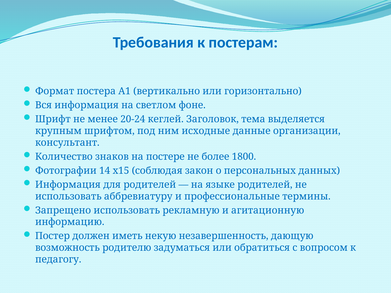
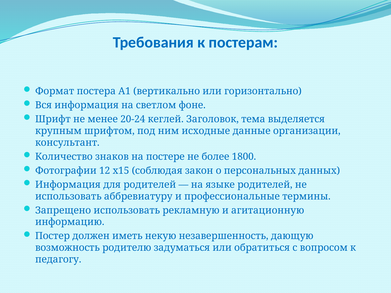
14: 14 -> 12
